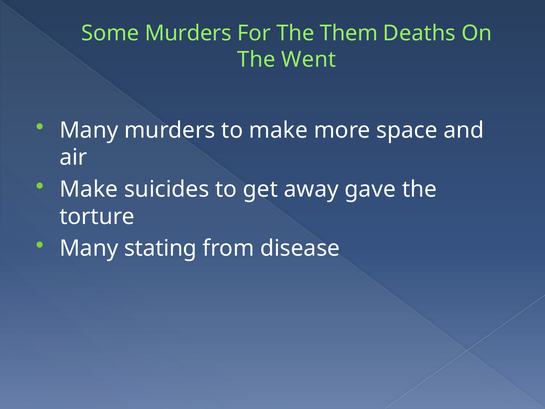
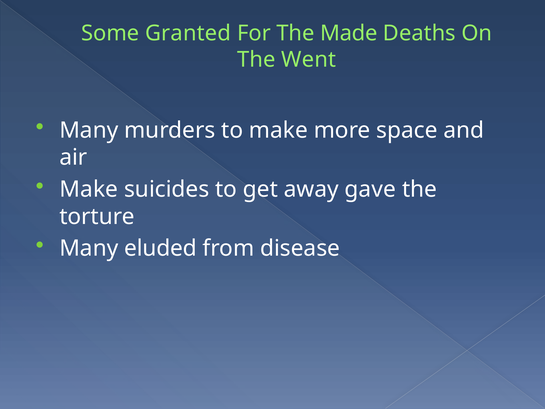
Some Murders: Murders -> Granted
Them: Them -> Made
stating: stating -> eluded
